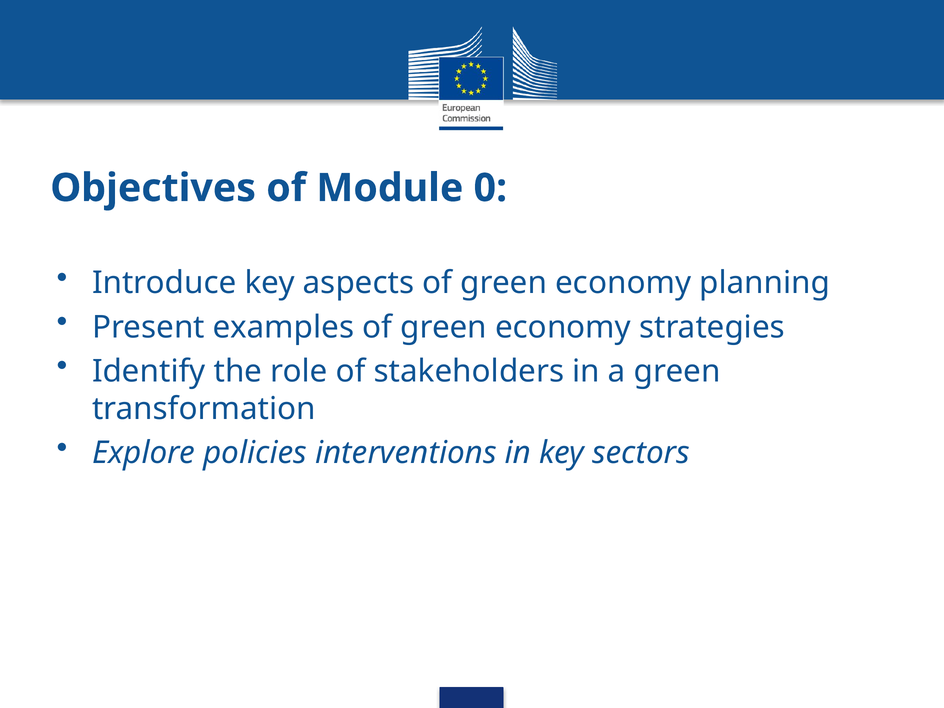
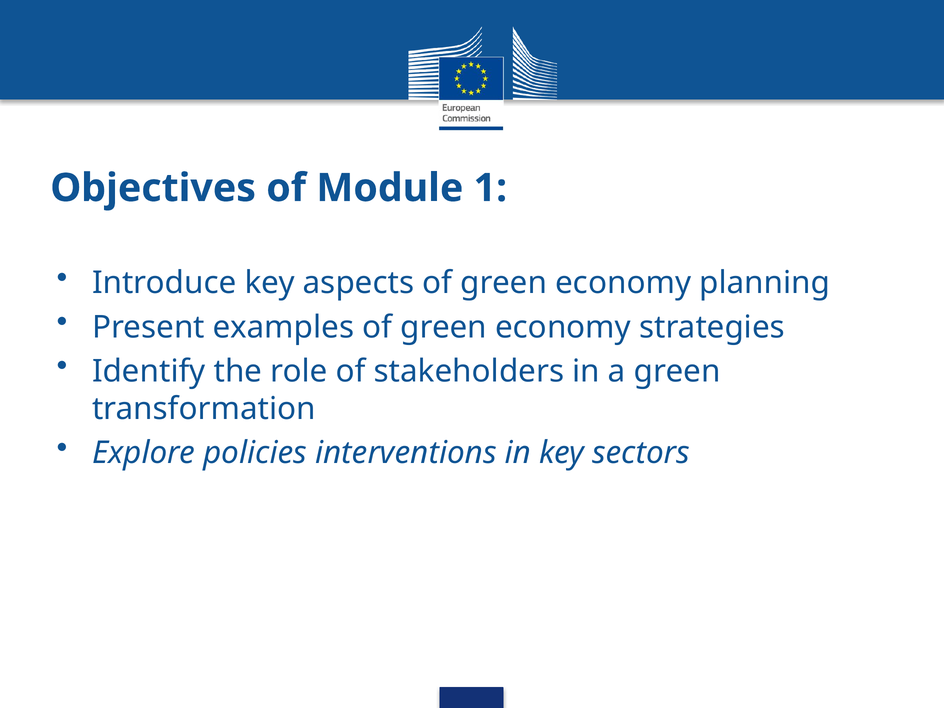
0: 0 -> 1
